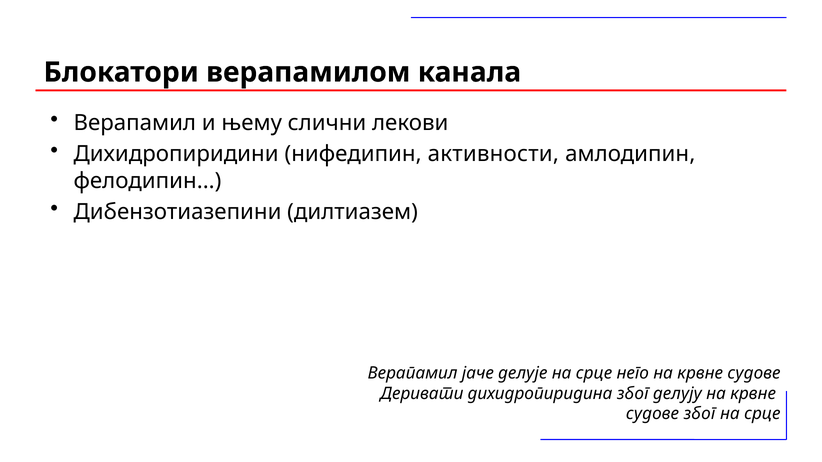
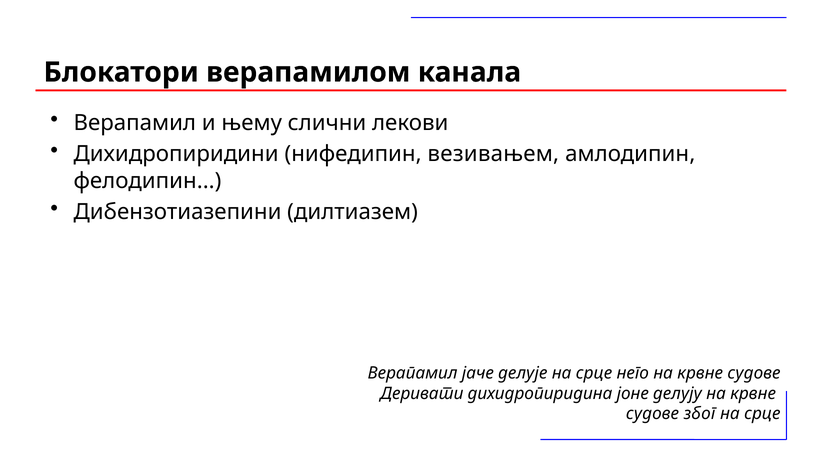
активности: активности -> везивањем
дихидропиридина због: због -> јоне
